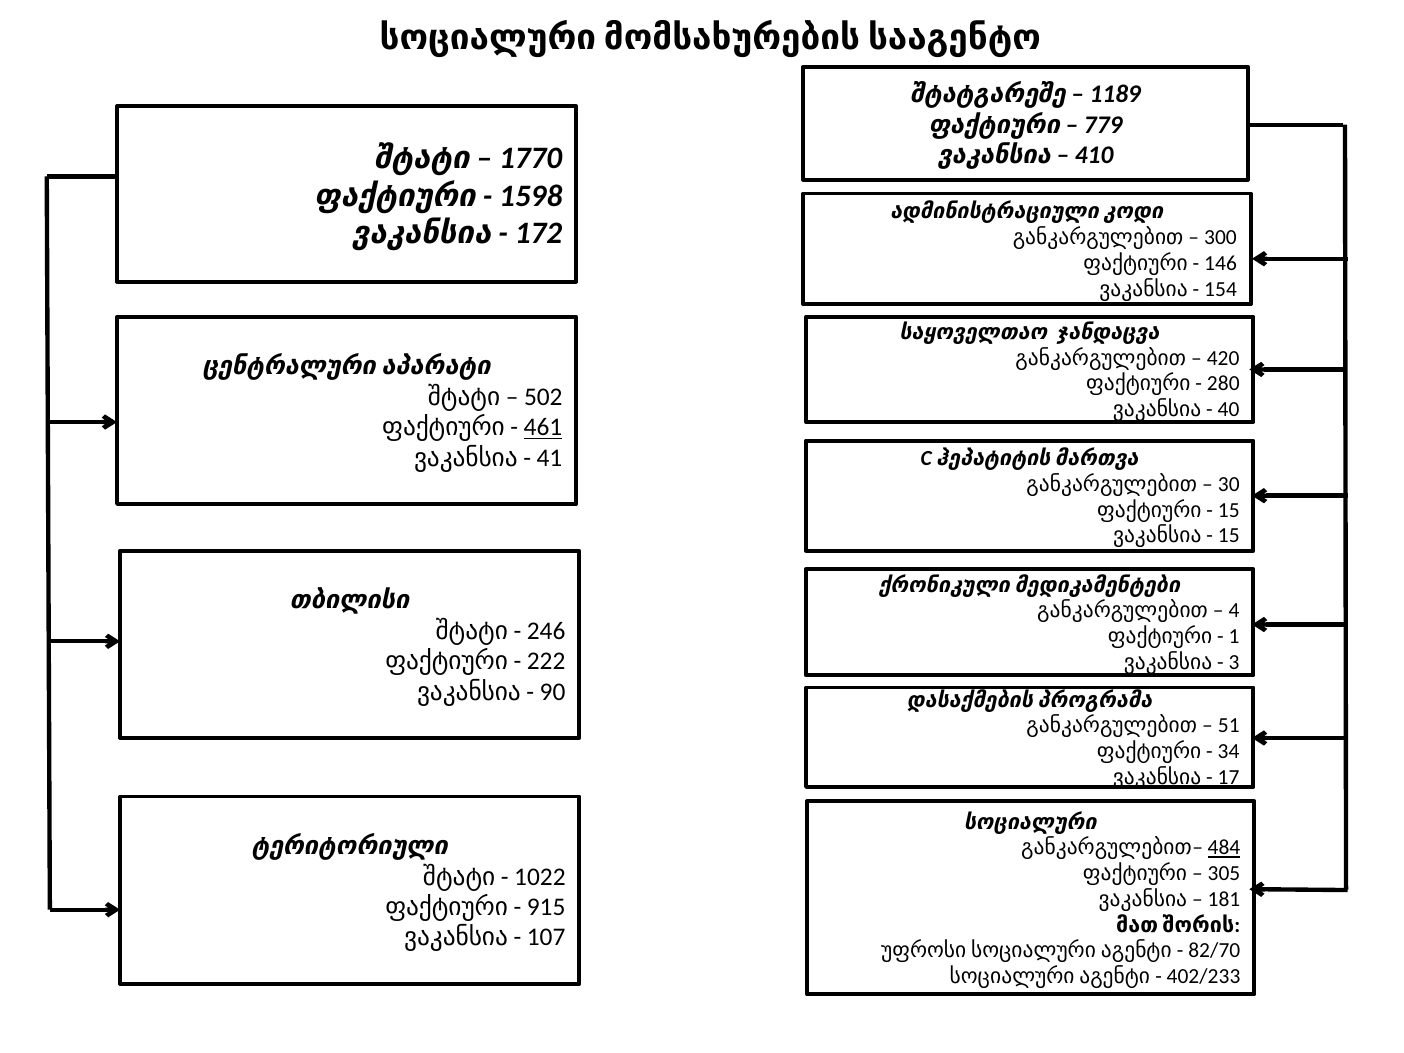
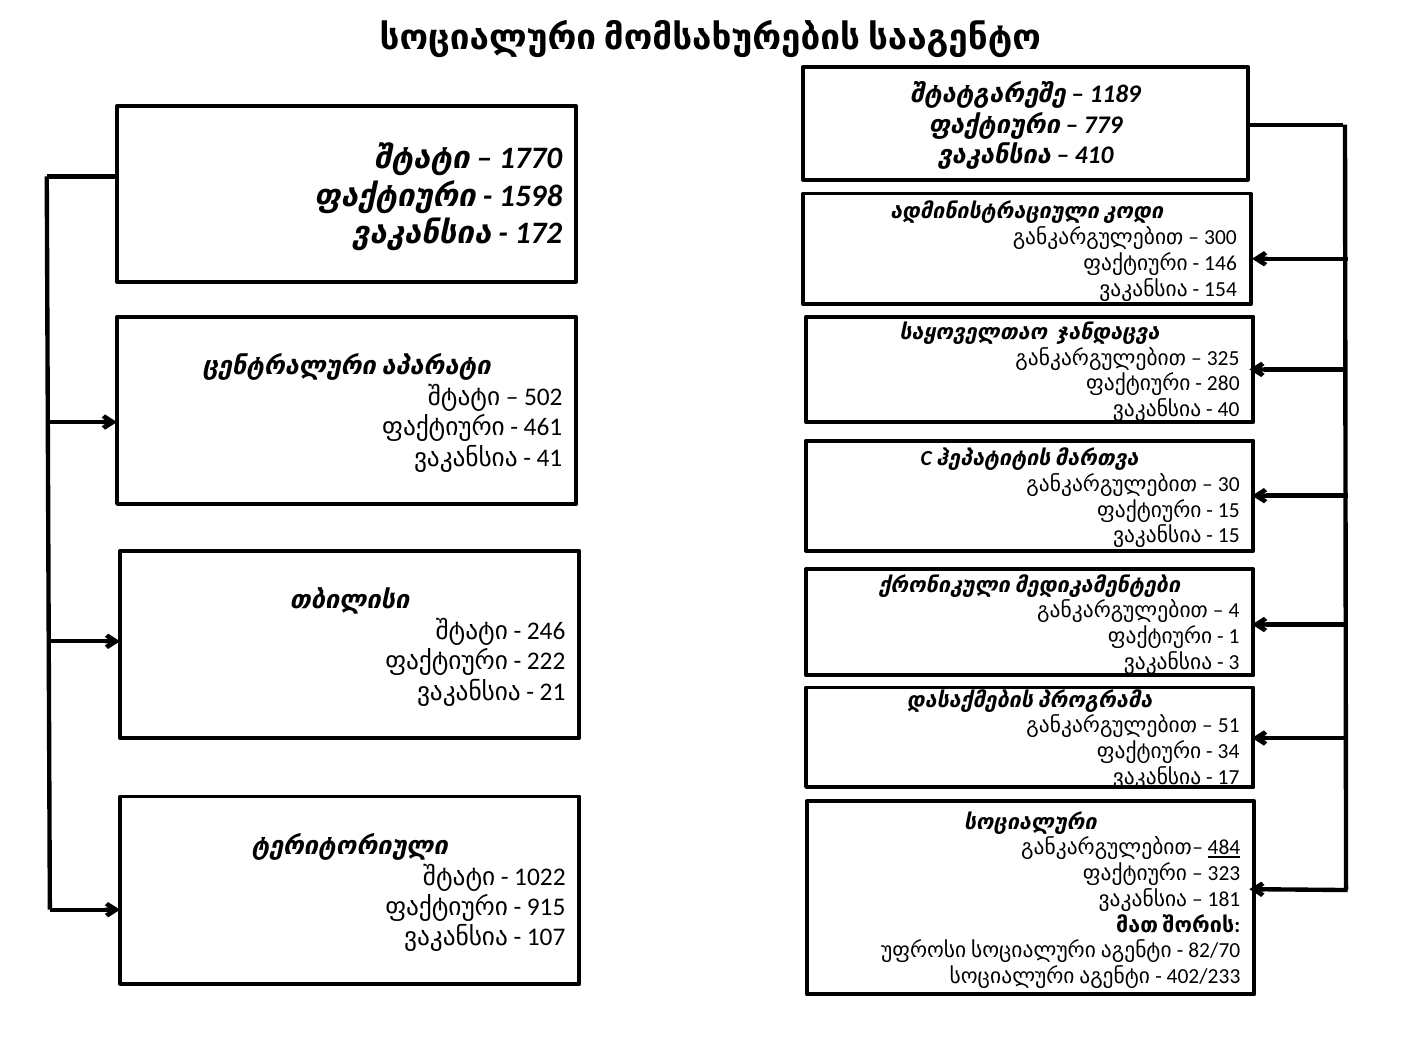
420: 420 -> 325
461 underline: present -> none
90: 90 -> 21
305: 305 -> 323
